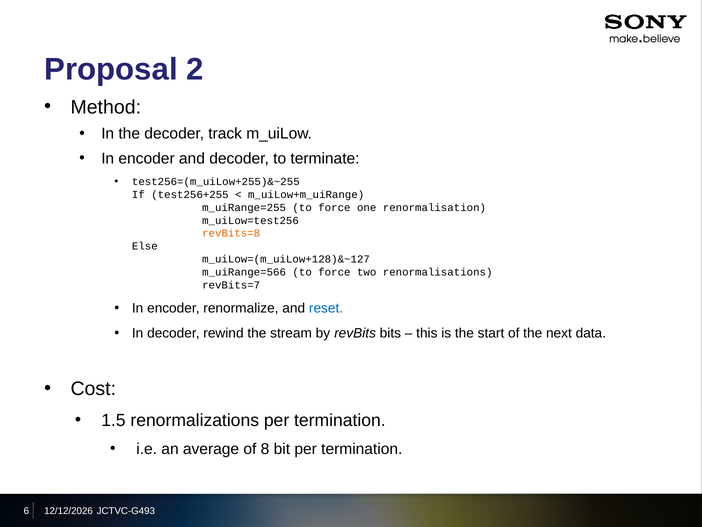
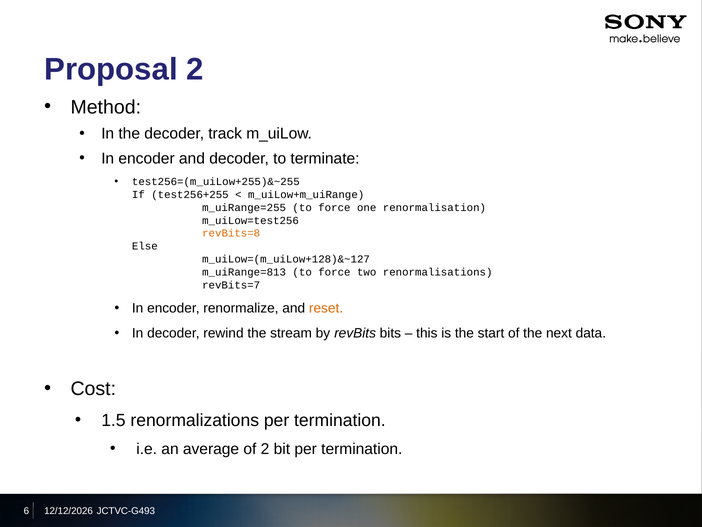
m_uiRange=566: m_uiRange=566 -> m_uiRange=813
reset colour: blue -> orange
of 8: 8 -> 2
